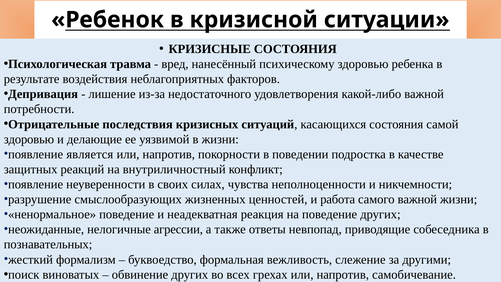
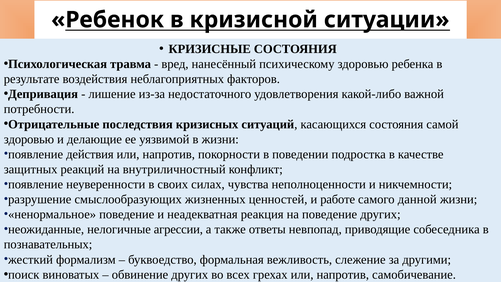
является: является -> действия
работа: работа -> работе
самого важной: важной -> данной
